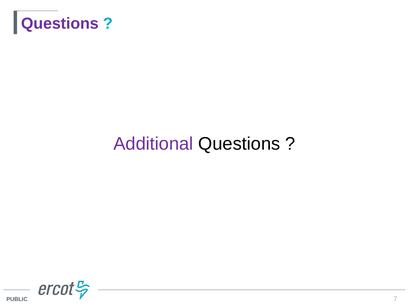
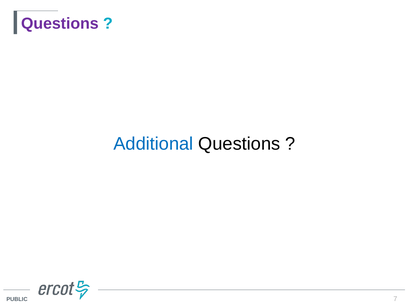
Additional colour: purple -> blue
